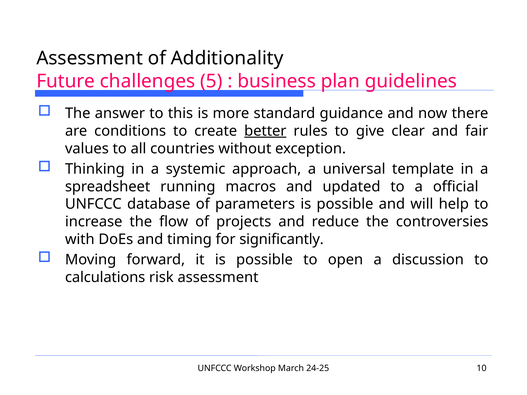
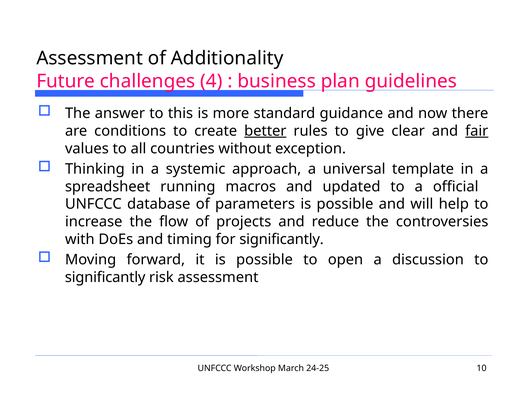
5: 5 -> 4
fair underline: none -> present
calculations at (105, 277): calculations -> significantly
